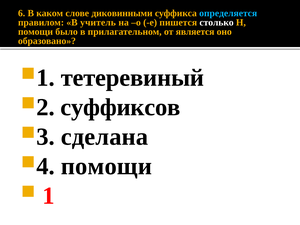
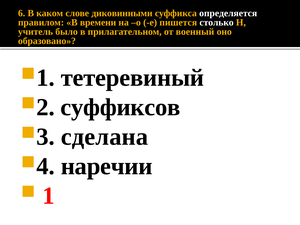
определяется colour: light blue -> white
учитель: учитель -> времени
помощи at (35, 32): помощи -> учитель
является: является -> военный
помощи at (106, 166): помощи -> наречии
